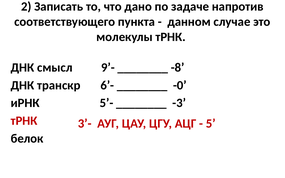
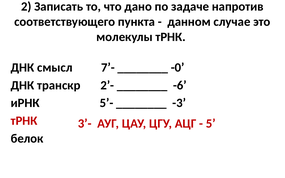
9’-: 9’- -> 7’-
-8: -8 -> -0
6’-: 6’- -> 2’-
-0: -0 -> -6
